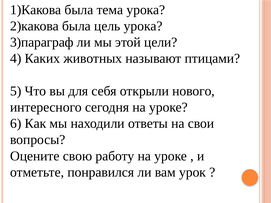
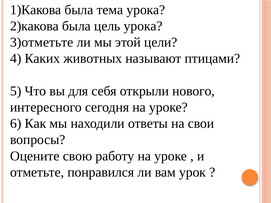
3)параграф: 3)параграф -> 3)отметьте
